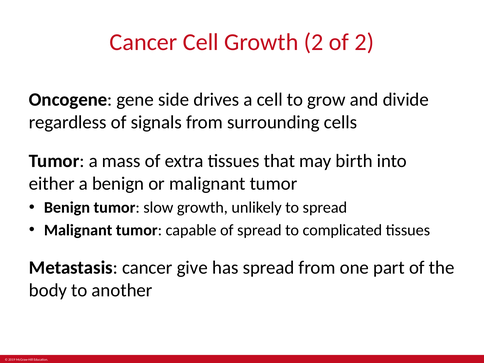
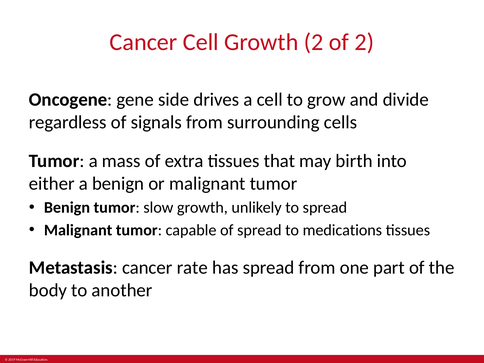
complicated: complicated -> medications
give: give -> rate
